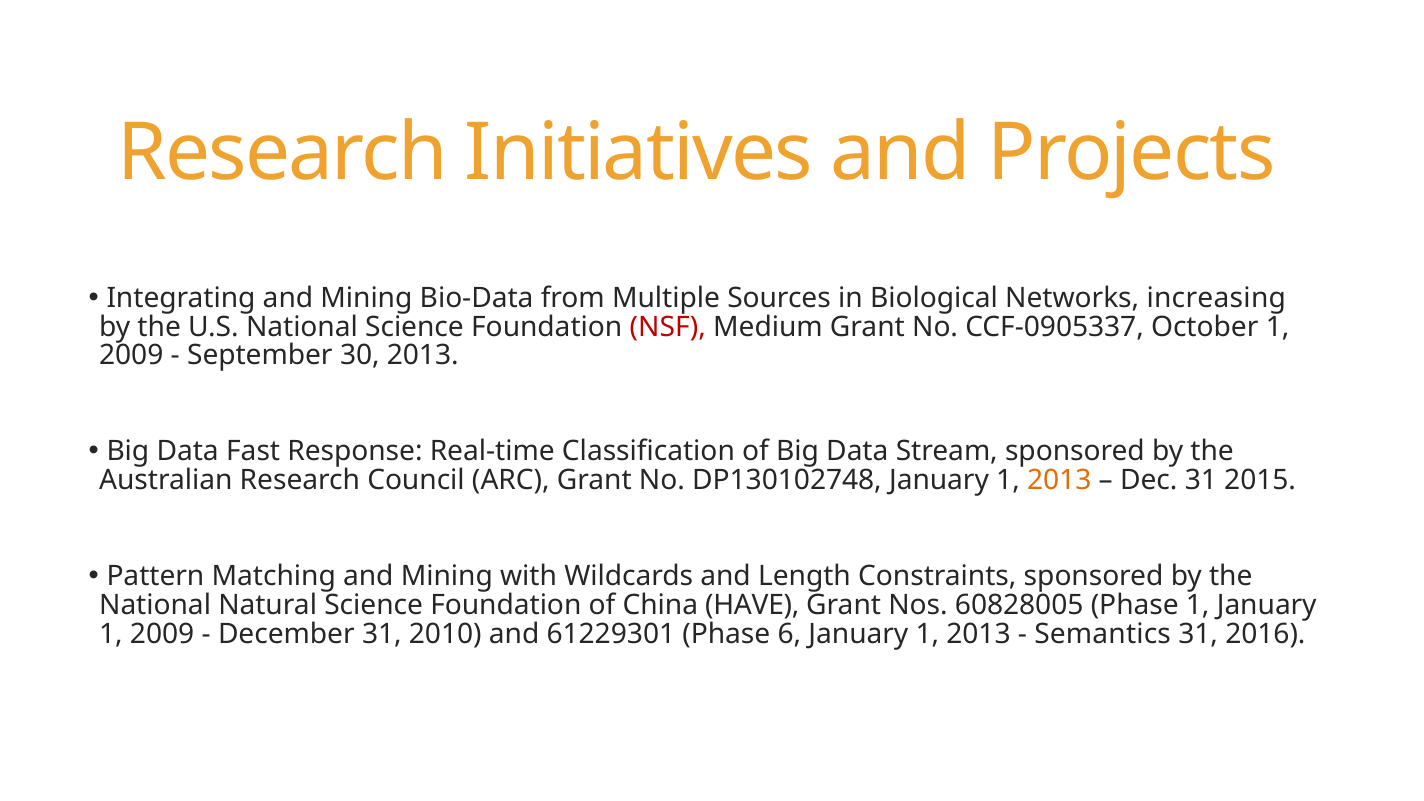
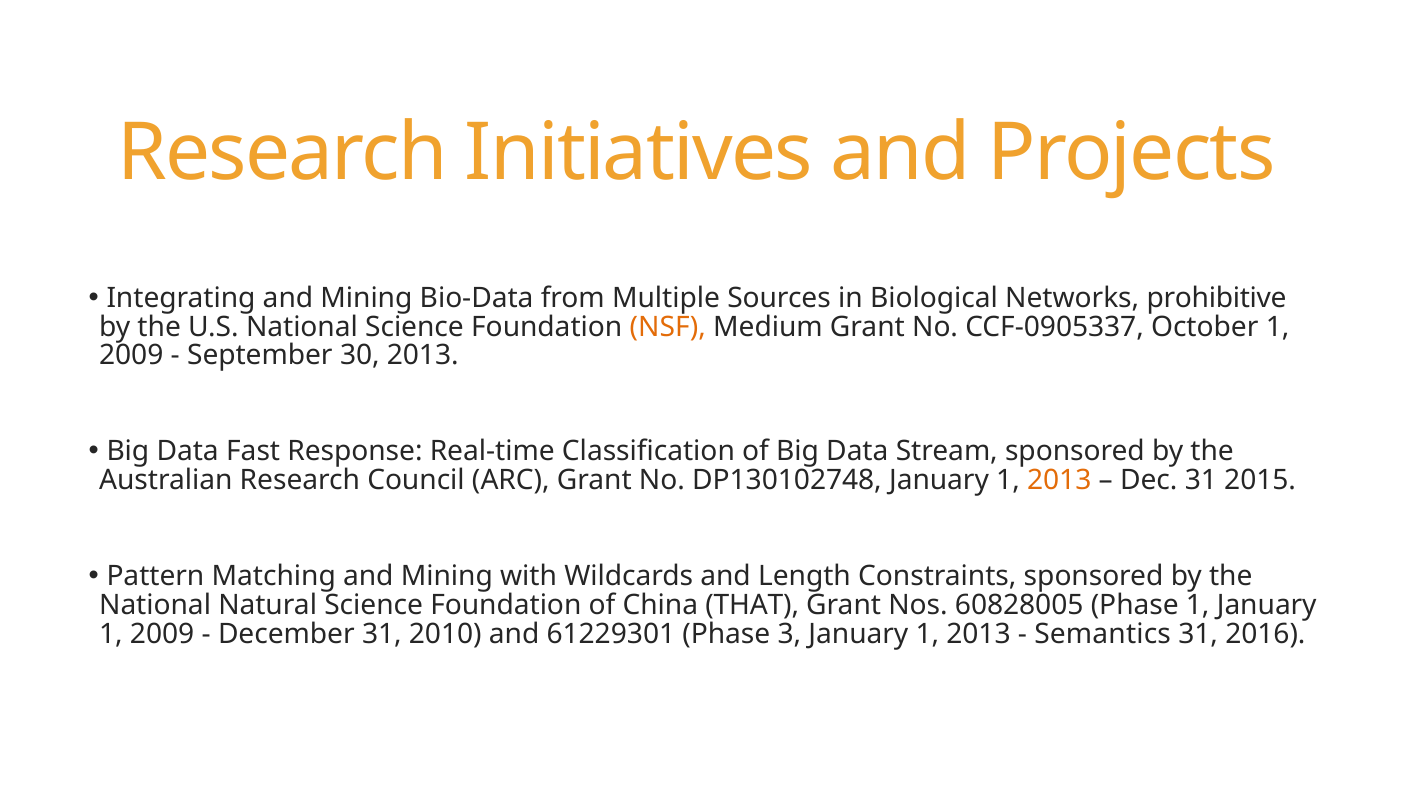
increasing: increasing -> prohibitive
NSF colour: red -> orange
HAVE: HAVE -> THAT
6: 6 -> 3
